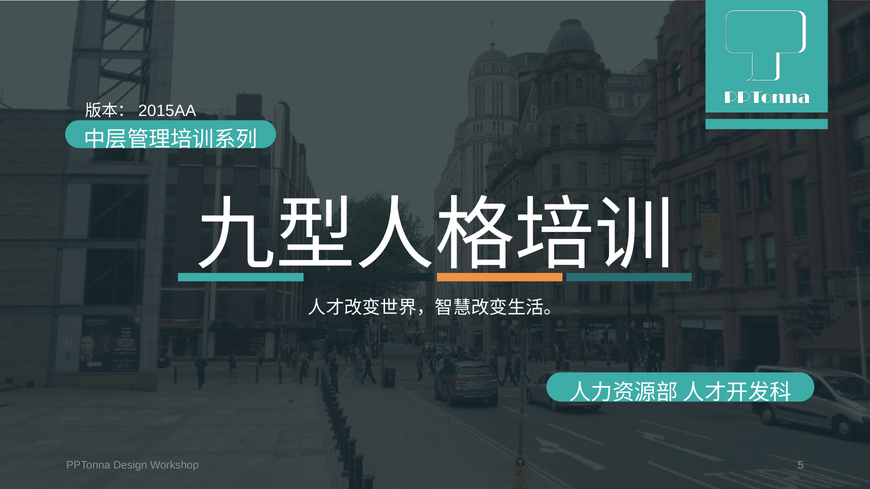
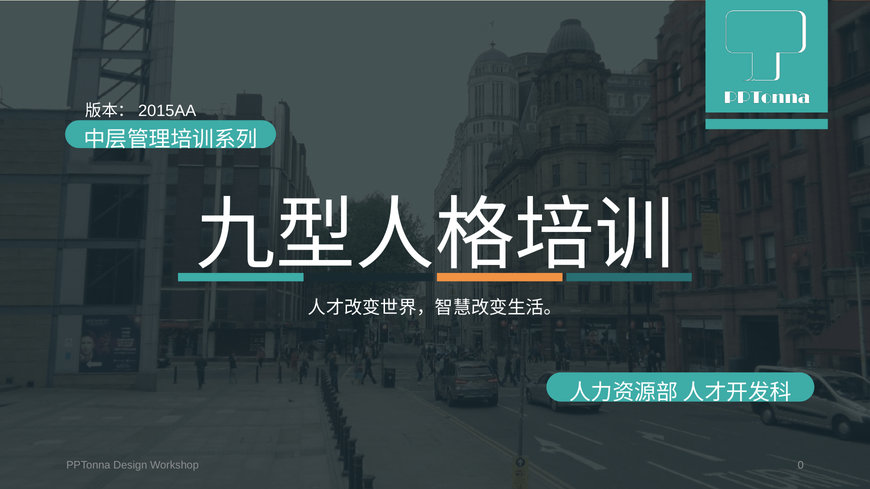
5: 5 -> 0
